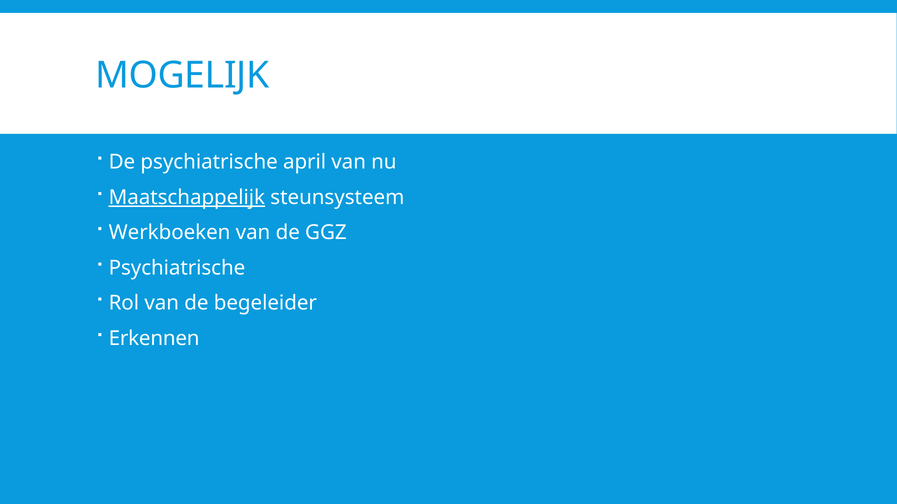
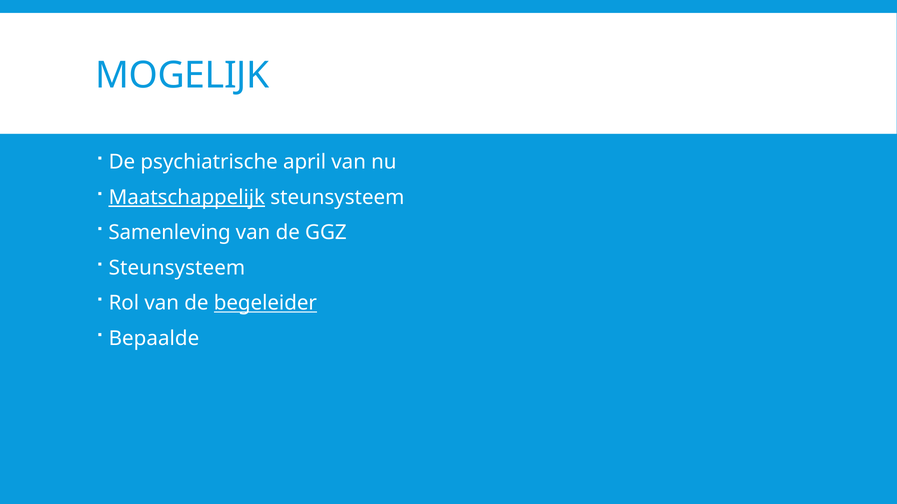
Werkboeken: Werkboeken -> Samenleving
Psychiatrische at (177, 268): Psychiatrische -> Steunsysteem
begeleider underline: none -> present
Erkennen: Erkennen -> Bepaalde
